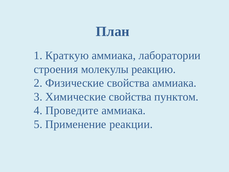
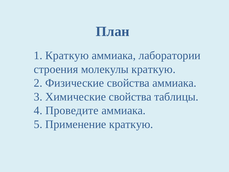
молекулы реакцию: реакцию -> краткую
пунктом: пунктом -> таблицы
Применение реакции: реакции -> краткую
